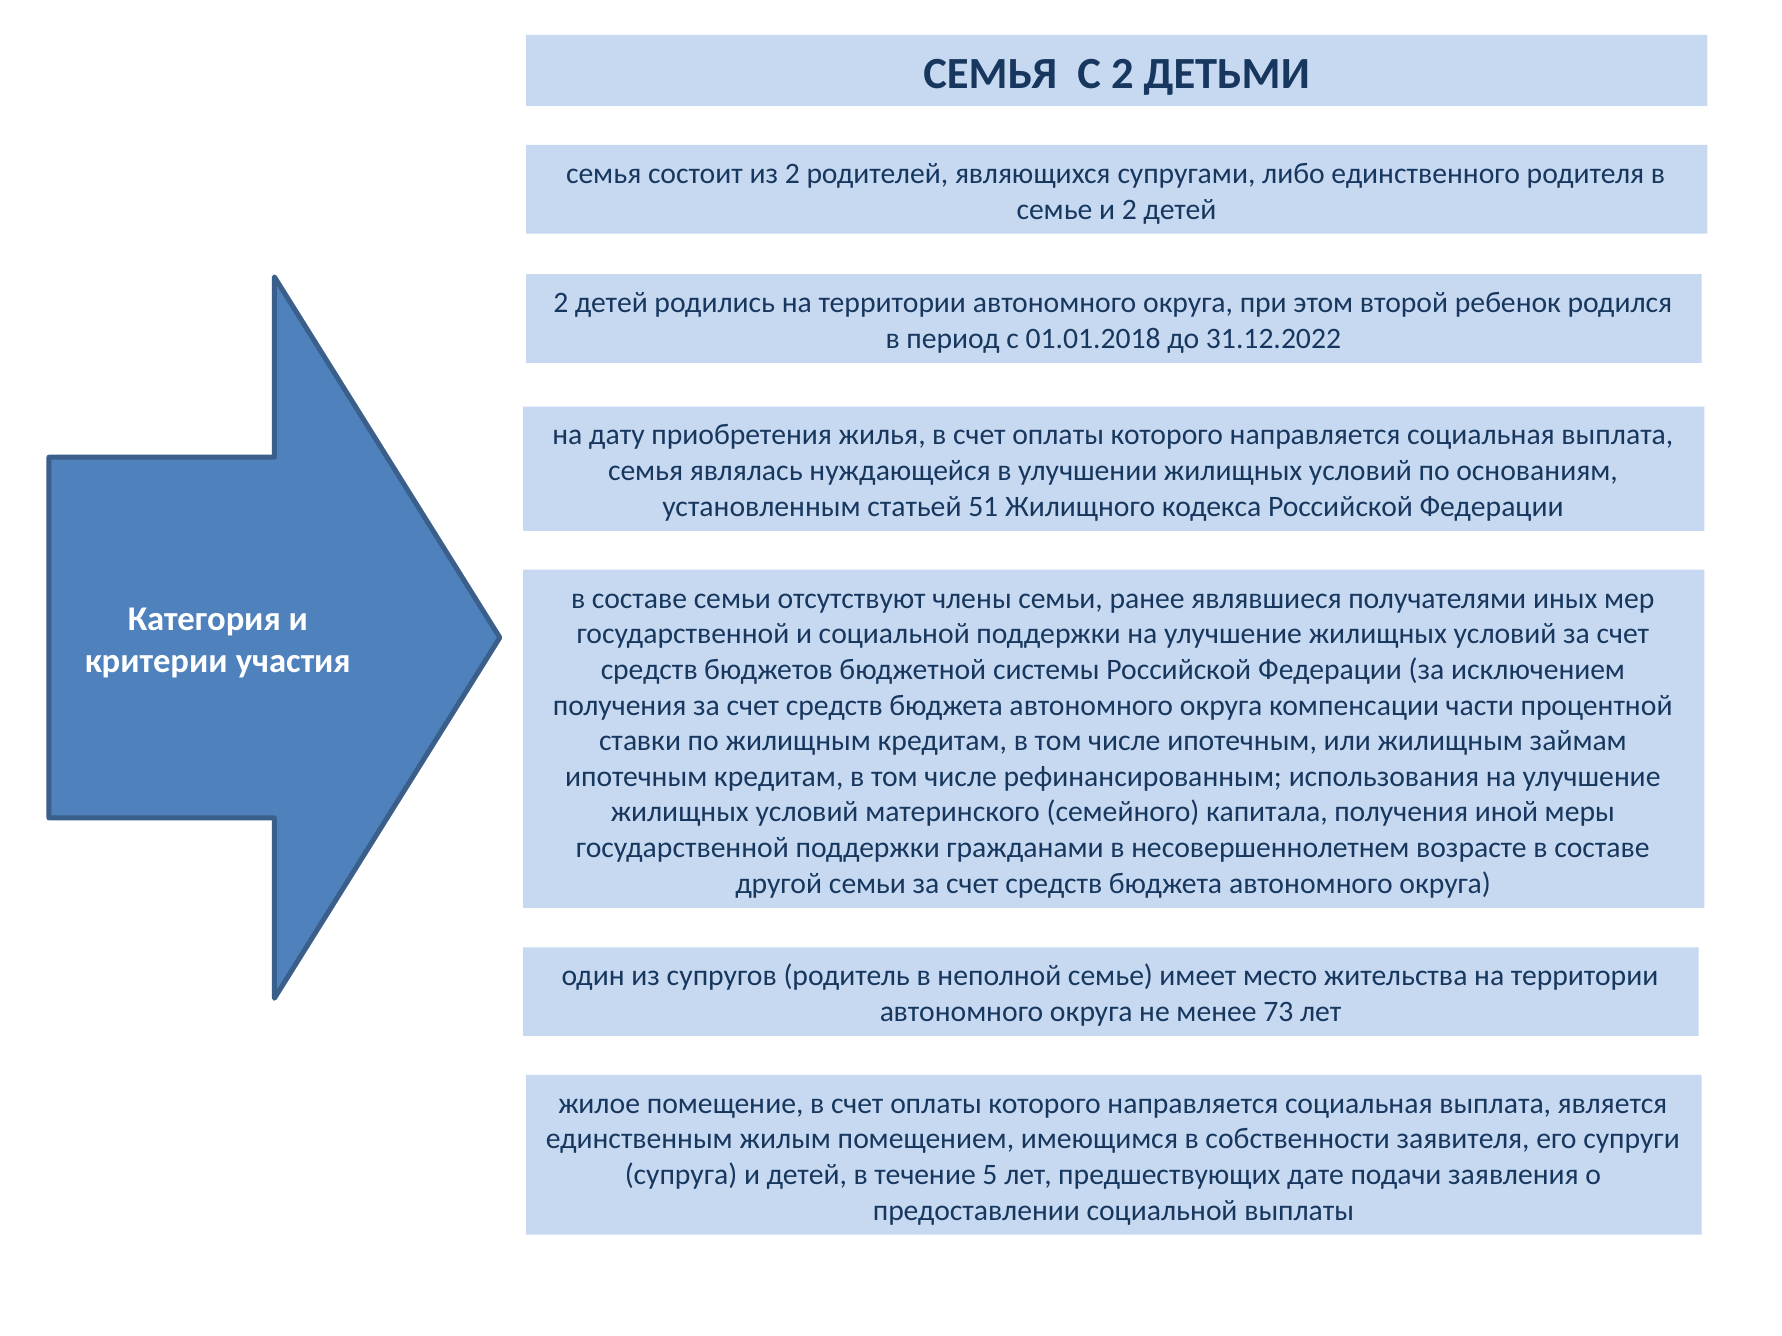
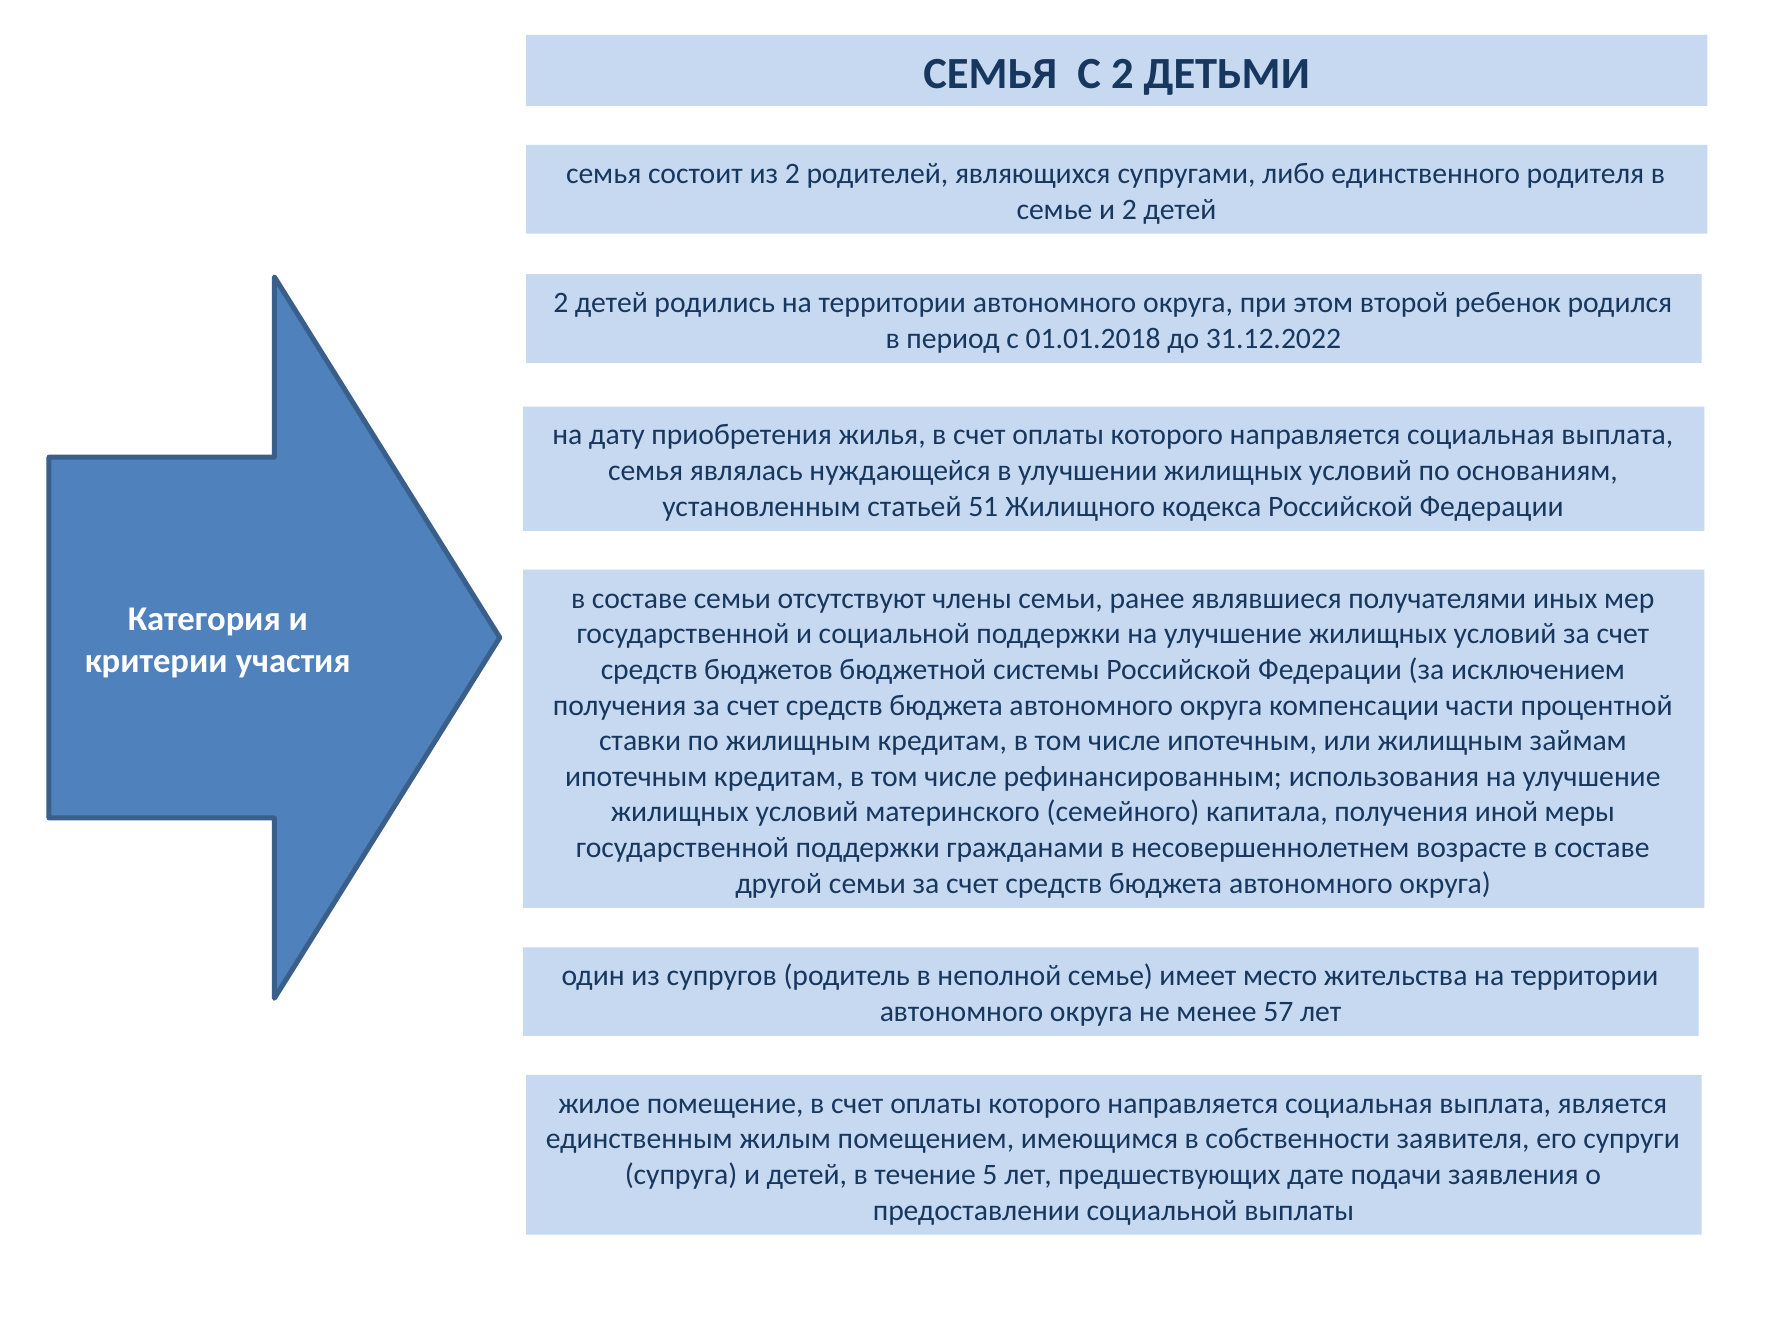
73: 73 -> 57
